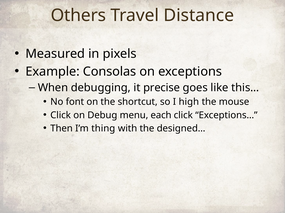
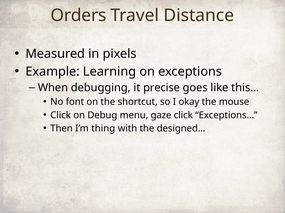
Others: Others -> Orders
Consolas: Consolas -> Learning
high: high -> okay
each: each -> gaze
